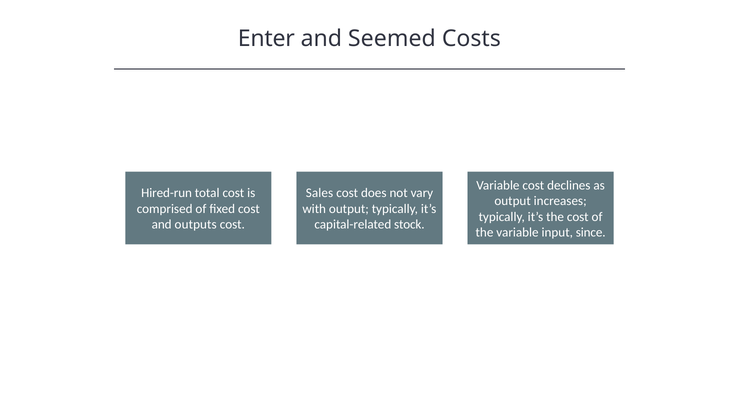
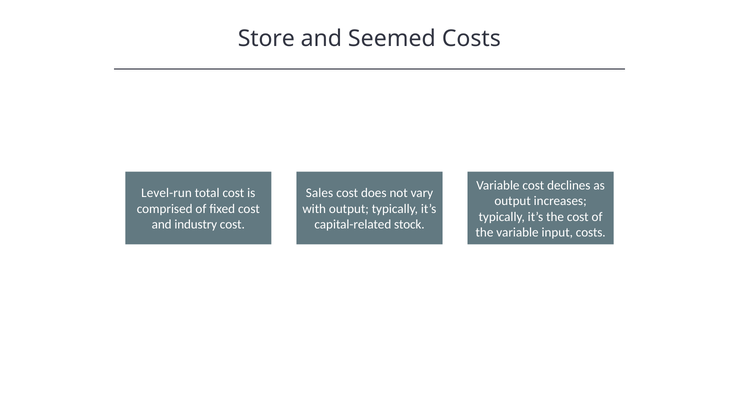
Enter: Enter -> Store
Hired-run: Hired-run -> Level-run
outputs: outputs -> industry
input since: since -> costs
